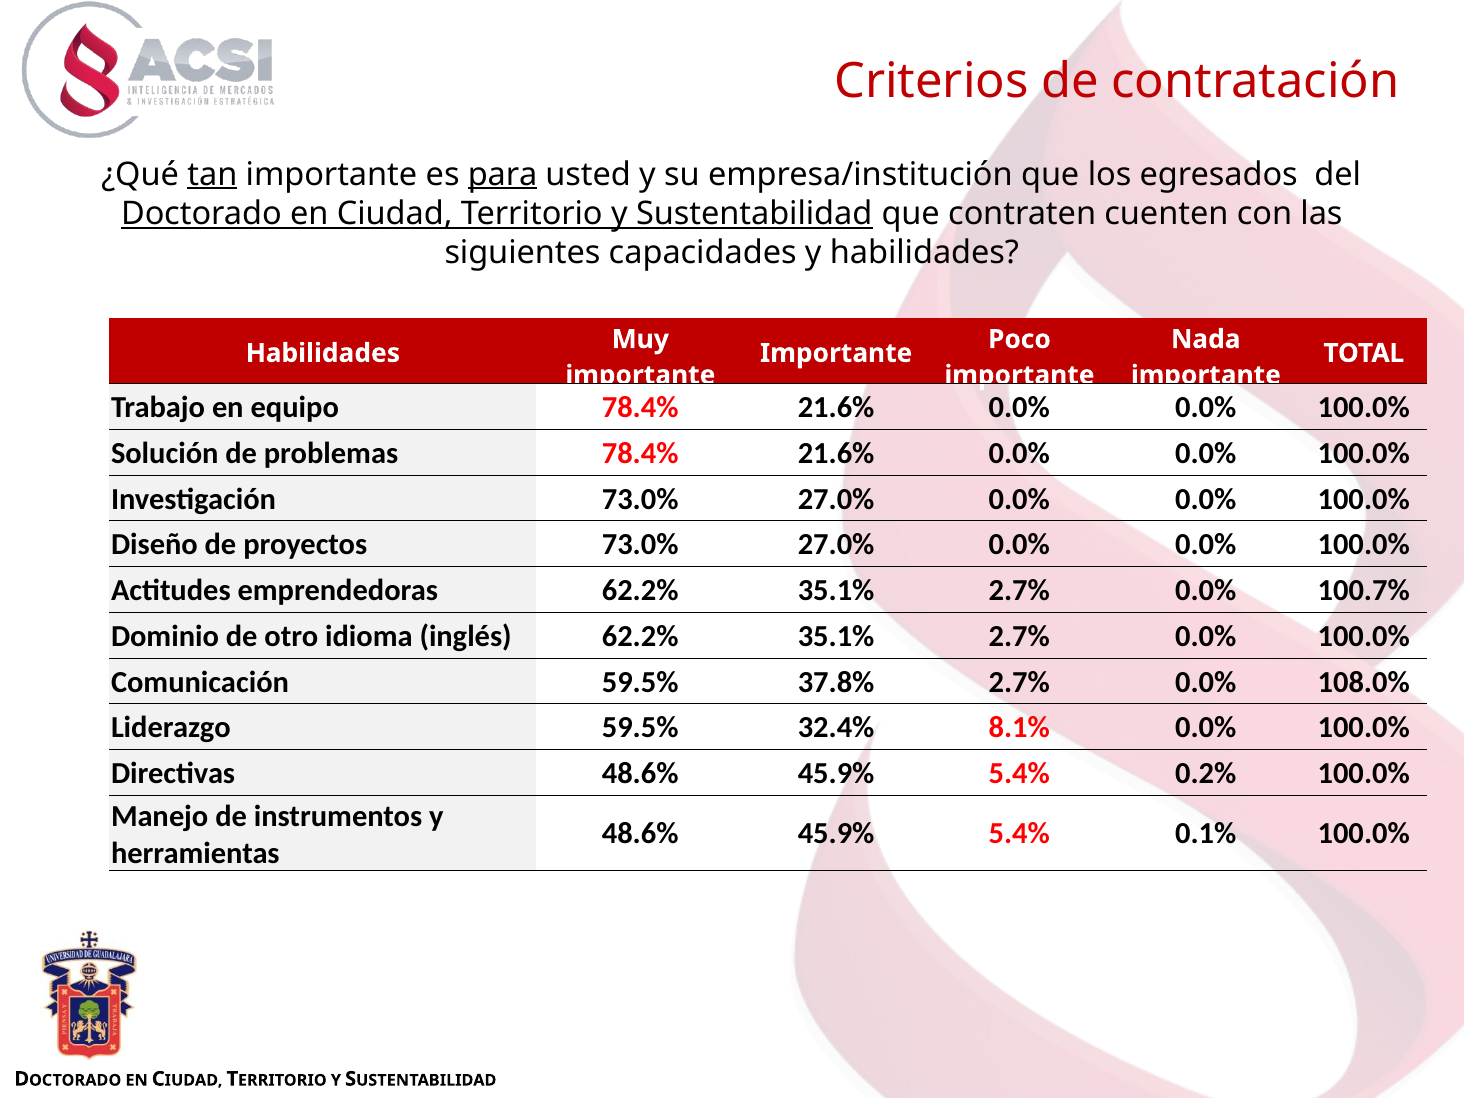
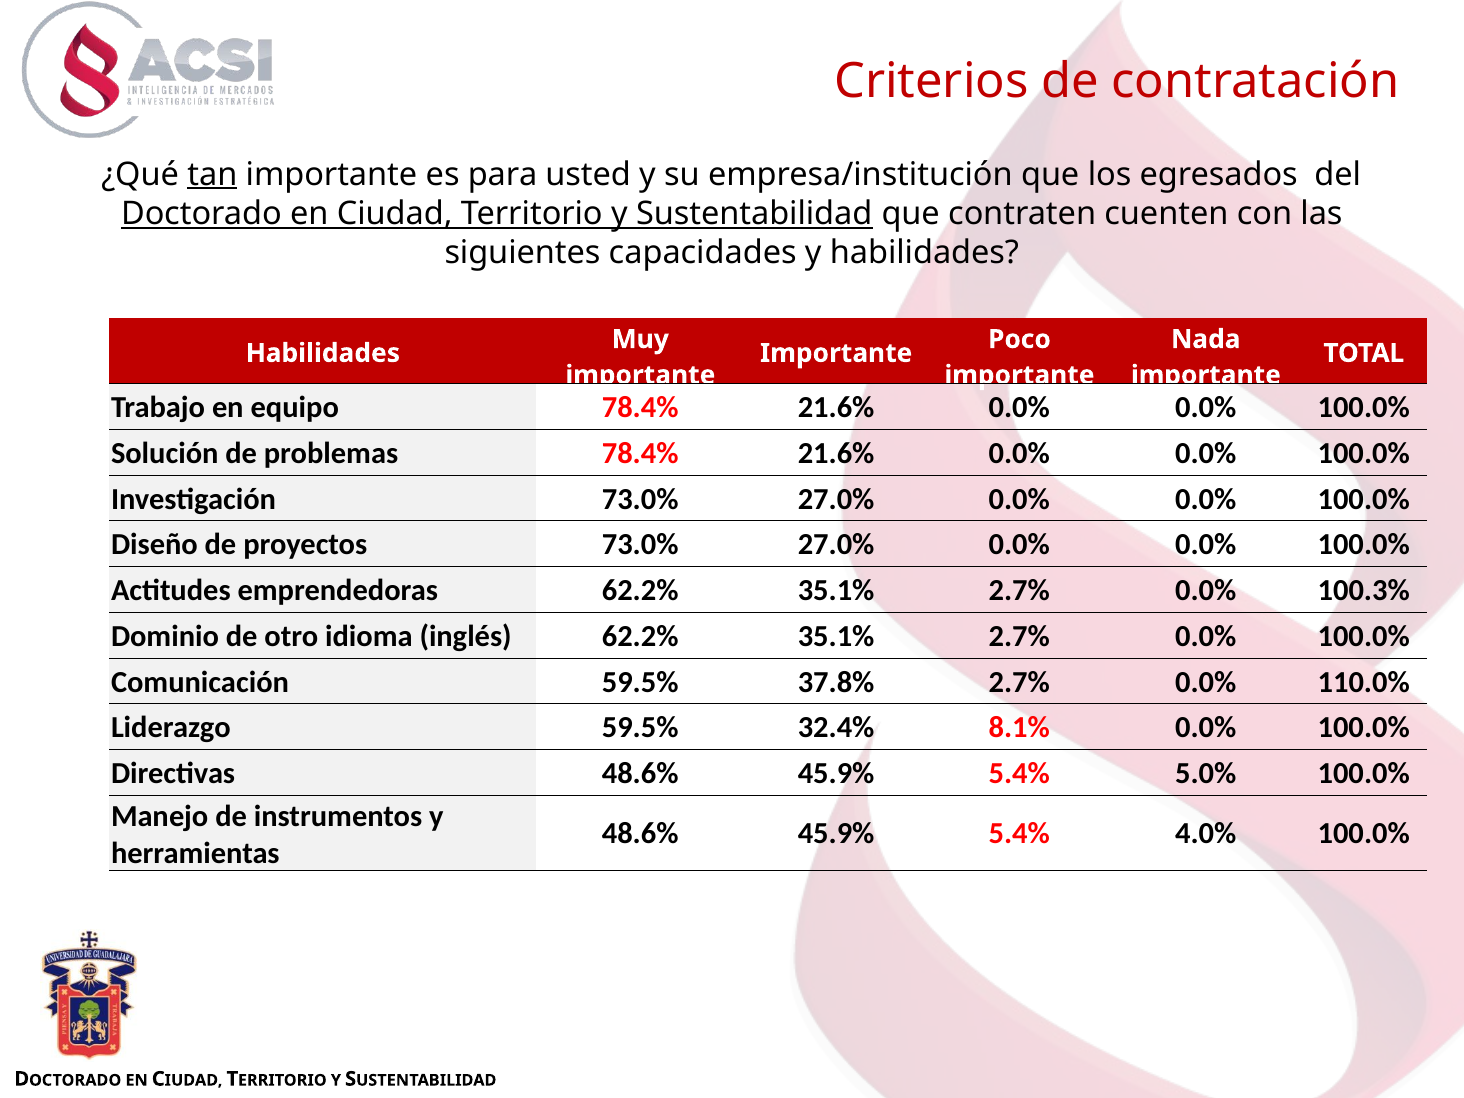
para underline: present -> none
100.7%: 100.7% -> 100.3%
108.0%: 108.0% -> 110.0%
0.2%: 0.2% -> 5.0%
0.1%: 0.1% -> 4.0%
